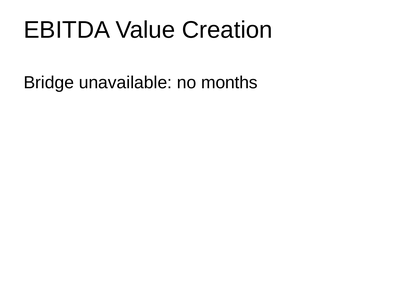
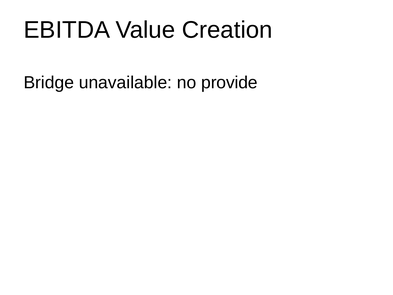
months: months -> provide
